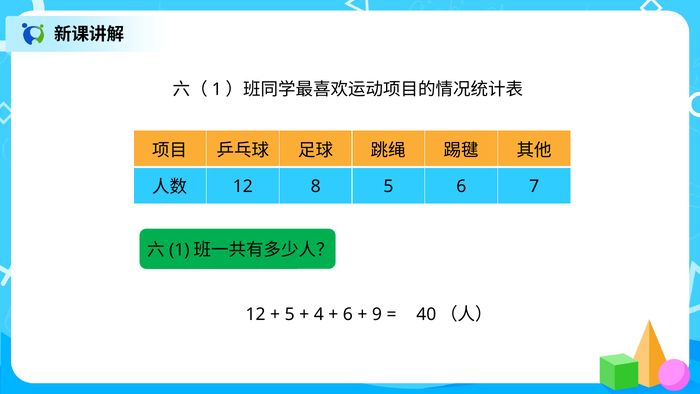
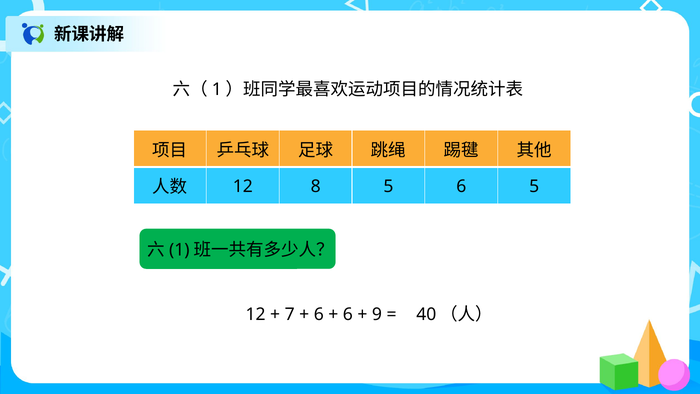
6 7: 7 -> 5
5 at (290, 314): 5 -> 7
4 at (319, 314): 4 -> 6
